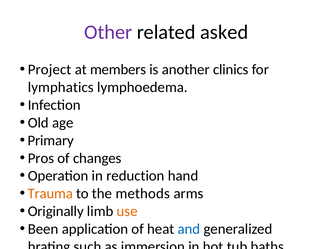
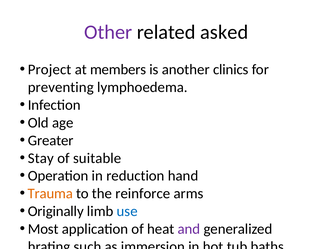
lymphatics: lymphatics -> preventing
Primary: Primary -> Greater
Pros: Pros -> Stay
changes: changes -> suitable
methods: methods -> reinforce
use colour: orange -> blue
Been: Been -> Most
and colour: blue -> purple
